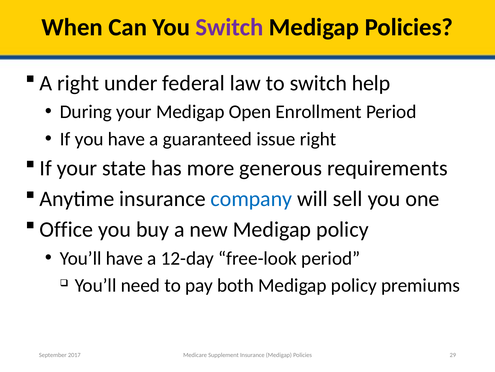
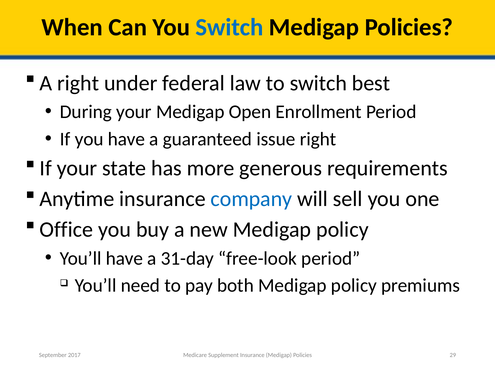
Switch at (230, 27) colour: purple -> blue
help: help -> best
12-day: 12-day -> 31-day
